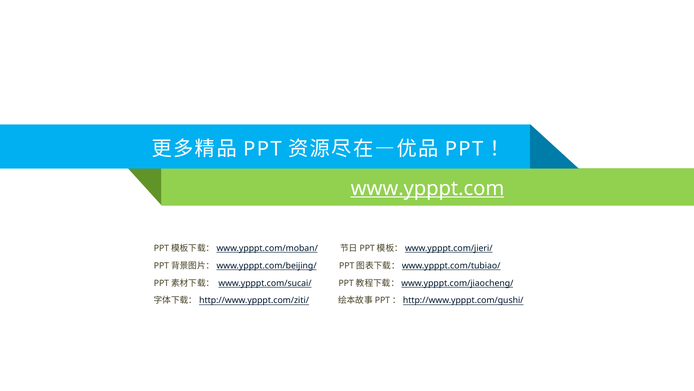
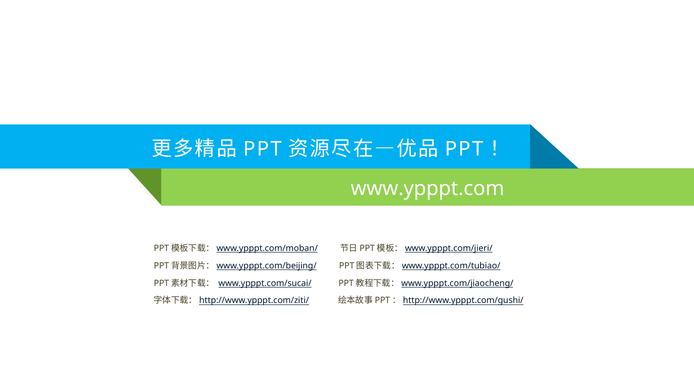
www.ypppt.com underline: present -> none
